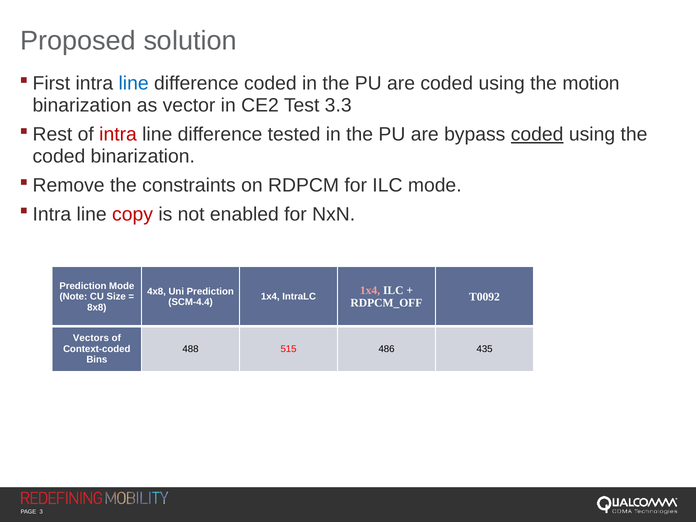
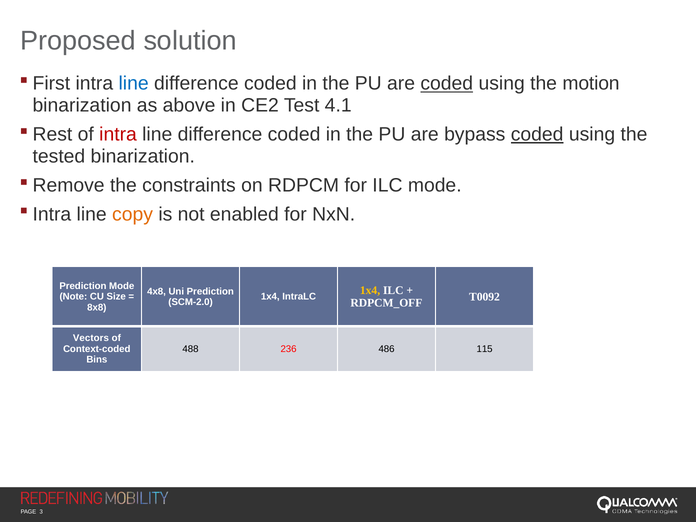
coded at (447, 84) underline: none -> present
vector: vector -> above
3.3: 3.3 -> 4.1
tested at (294, 134): tested -> coded
coded at (59, 156): coded -> tested
copy colour: red -> orange
1x4 at (370, 290) colour: pink -> yellow
SCM-4.4: SCM-4.4 -> SCM-2.0
515: 515 -> 236
435: 435 -> 115
